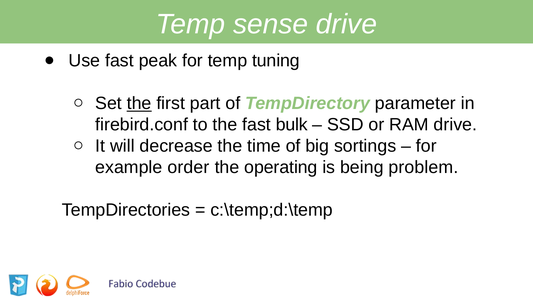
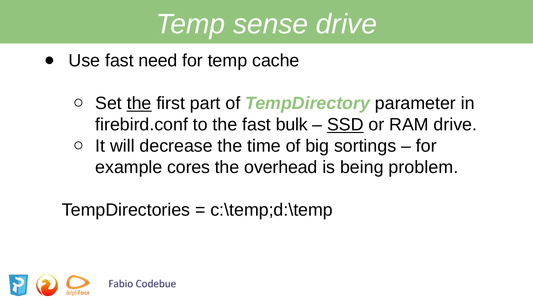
peak: peak -> need
tuning: tuning -> cache
SSD underline: none -> present
order: order -> cores
operating: operating -> overhead
